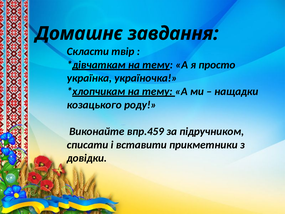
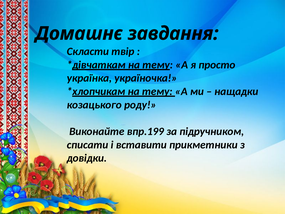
впр.459: впр.459 -> впр.199
